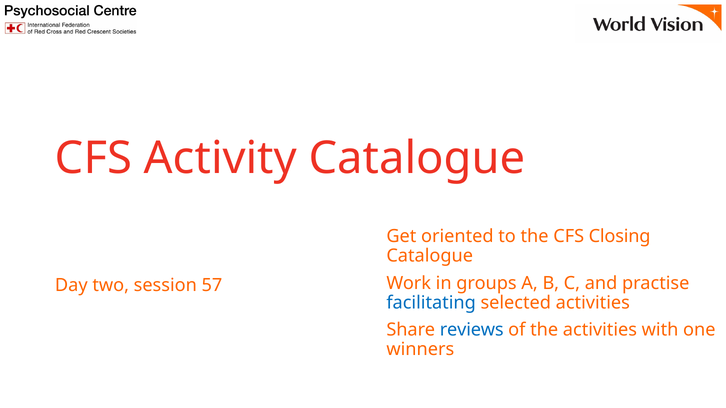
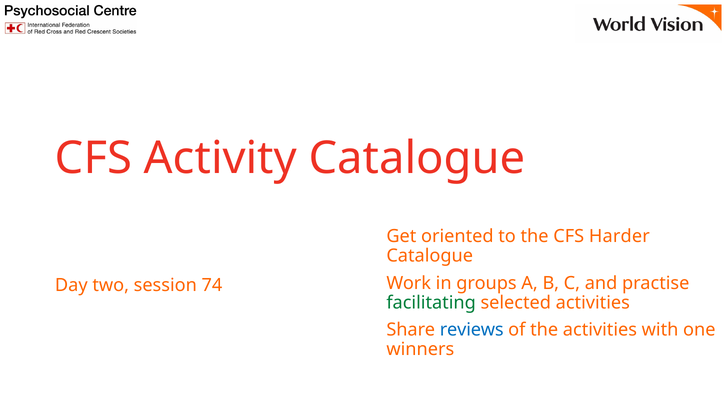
Closing: Closing -> Harder
57: 57 -> 74
facilitating colour: blue -> green
